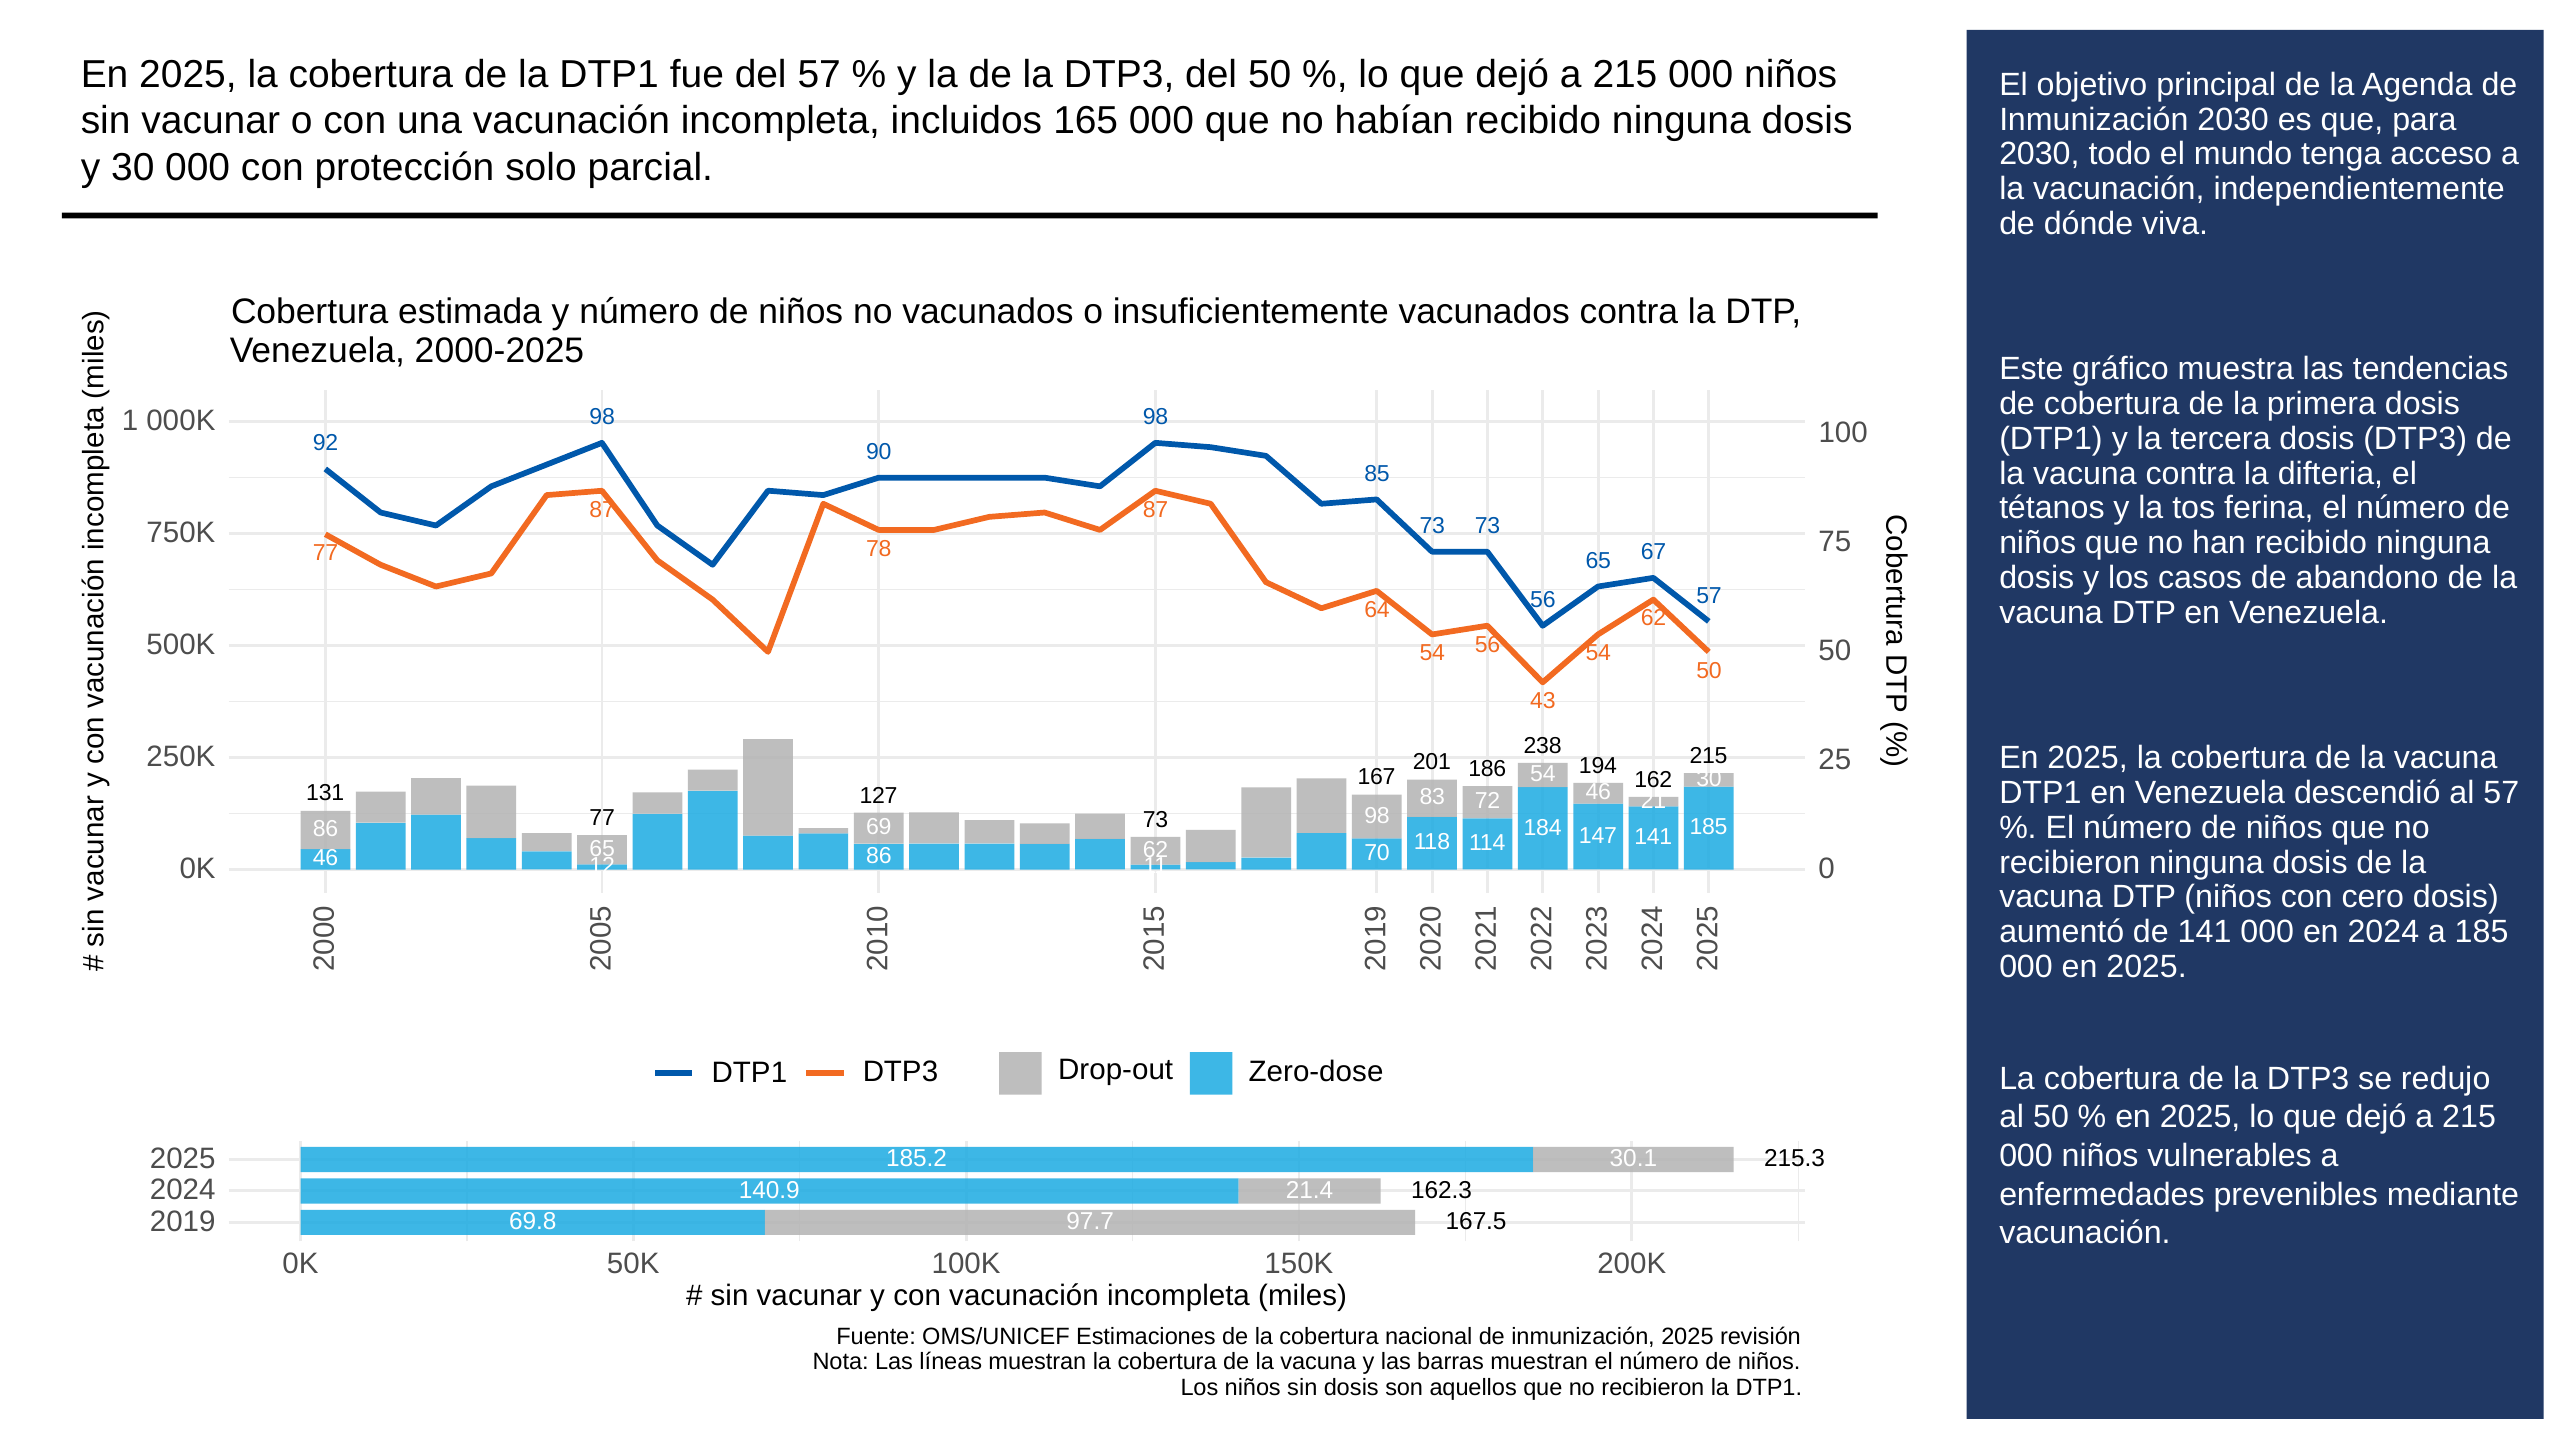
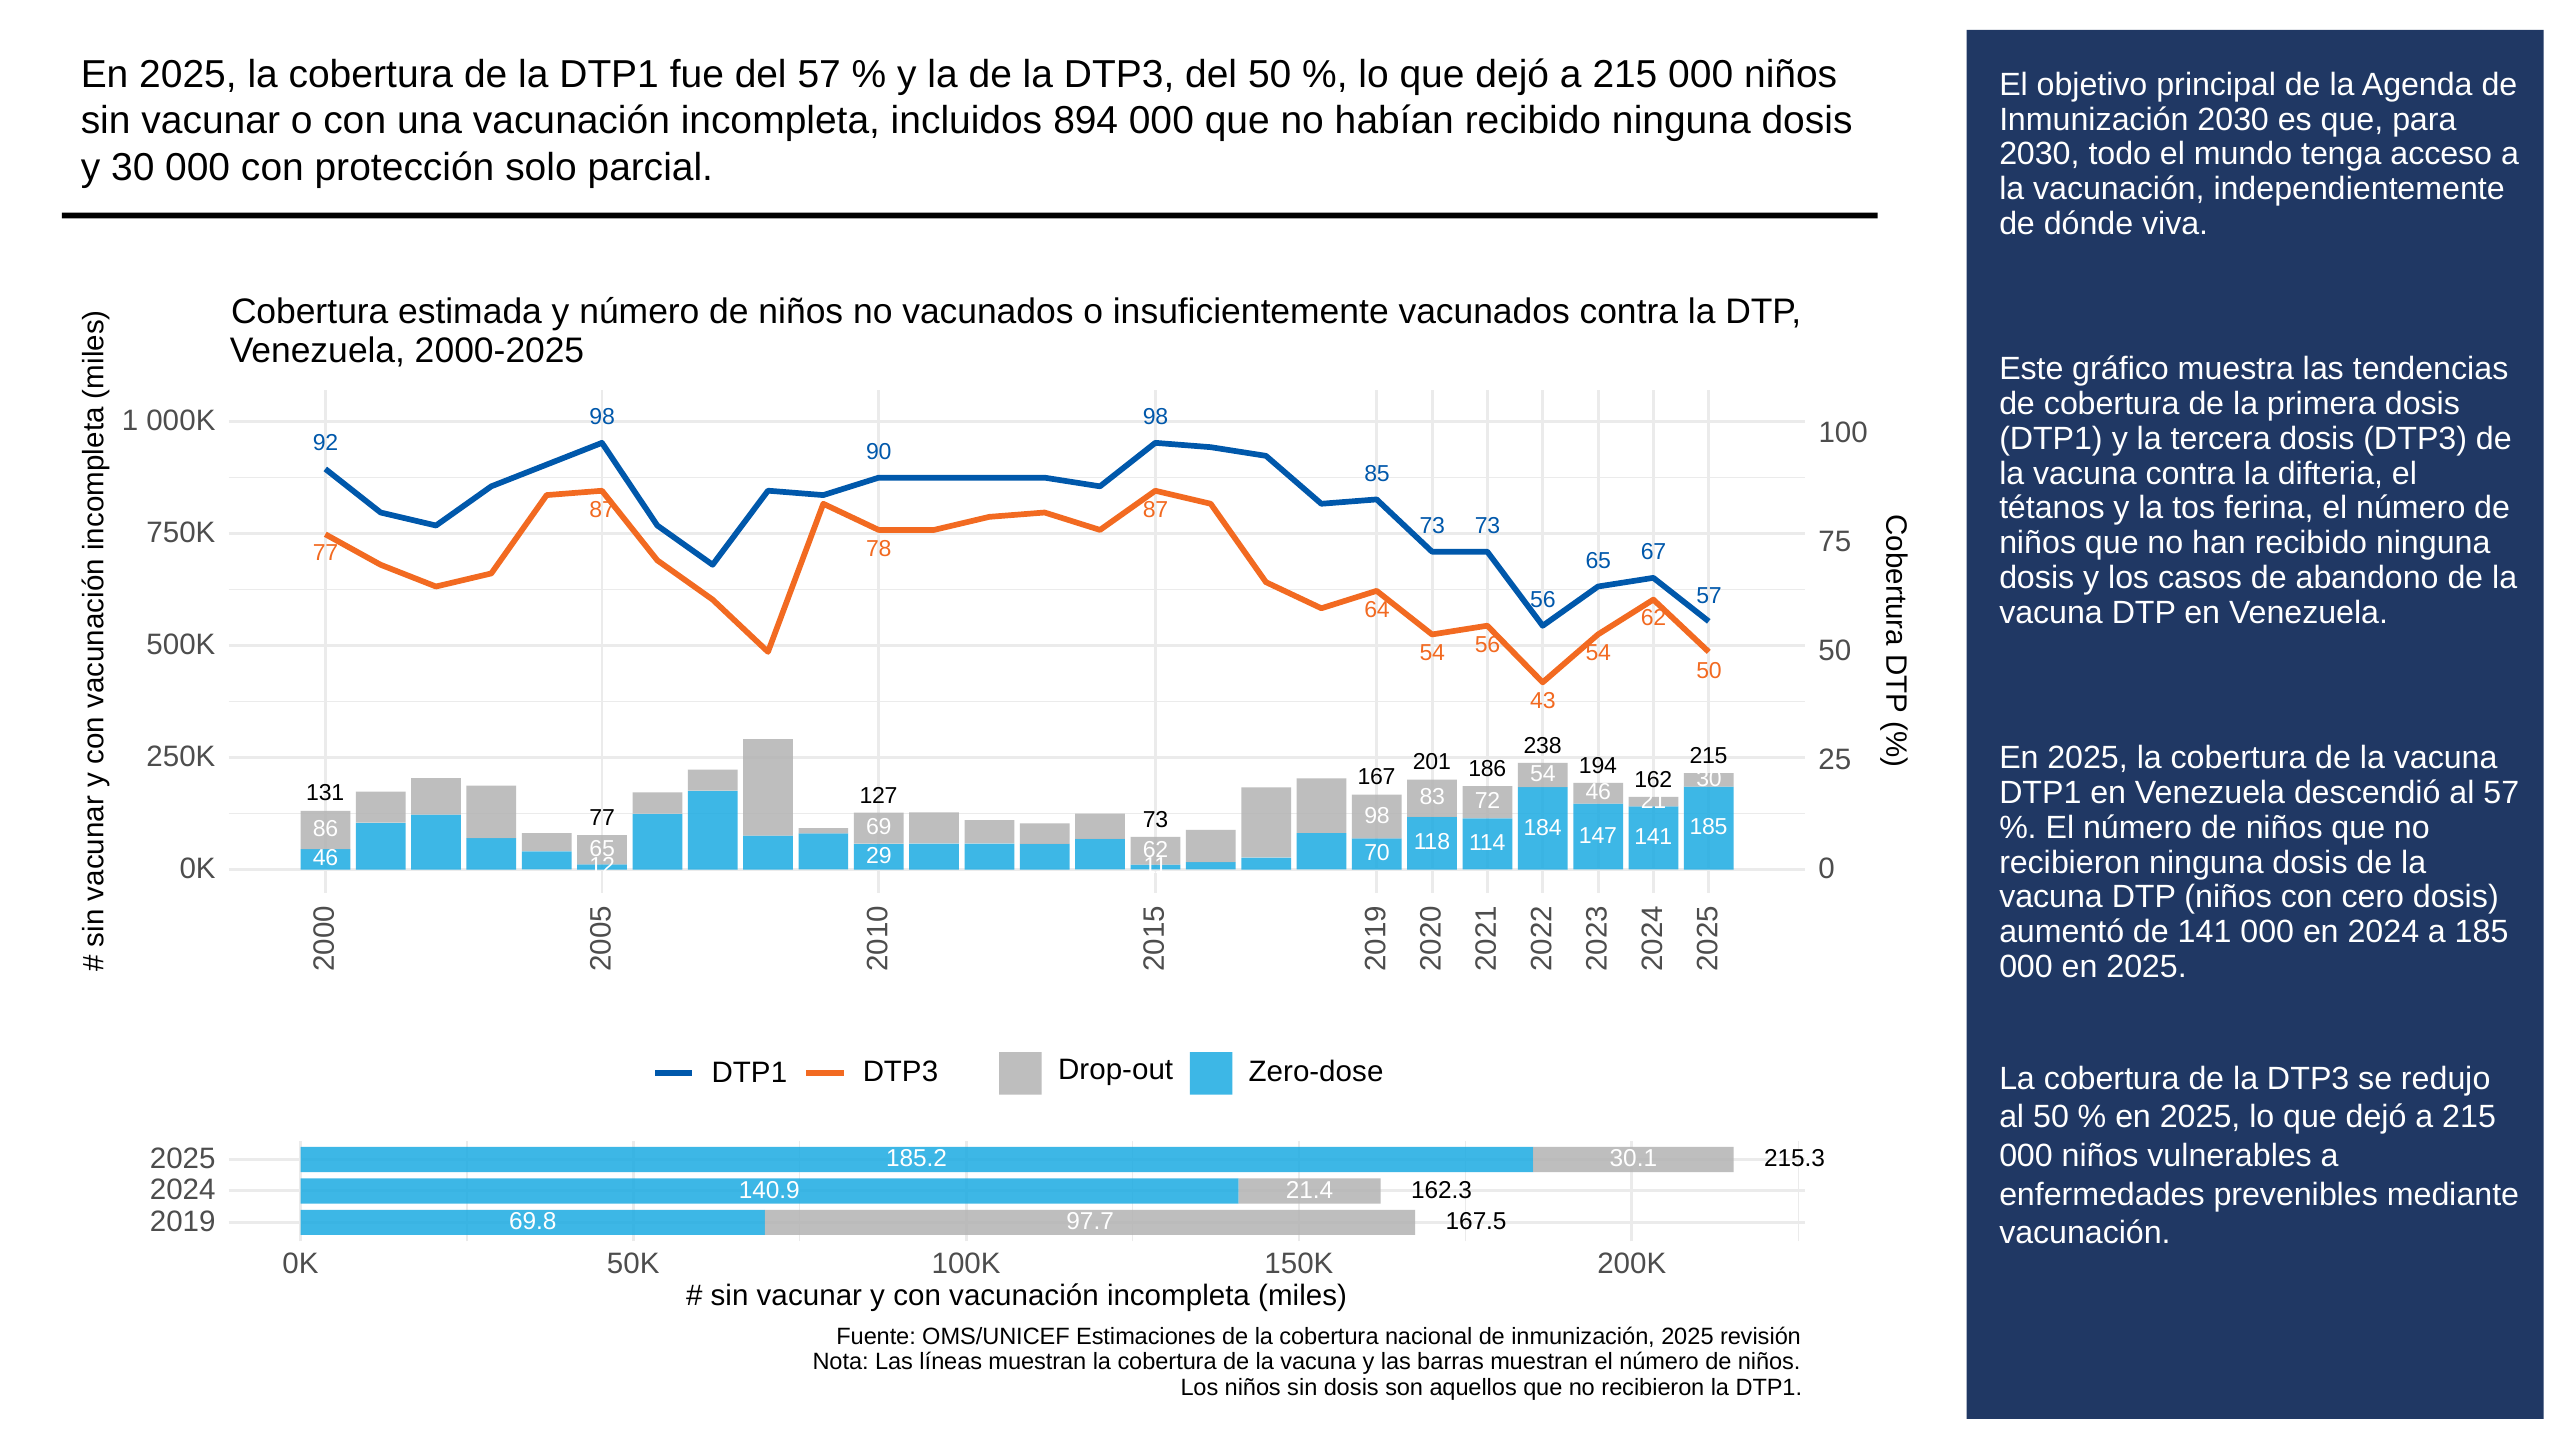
165: 165 -> 894
12 86: 86 -> 29
